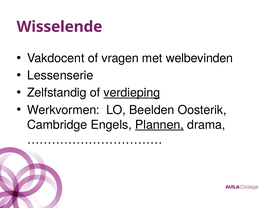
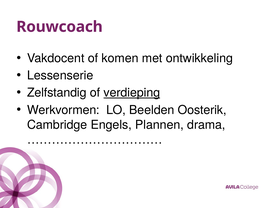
Wisselende: Wisselende -> Rouwcoach
vragen: vragen -> komen
welbevinden: welbevinden -> ontwikkeling
Plannen underline: present -> none
